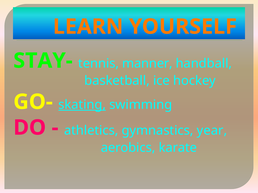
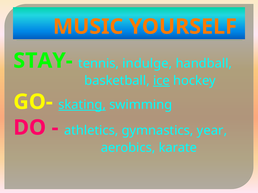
LEARN: LEARN -> MUSIC
manner: manner -> indulge
ice underline: none -> present
